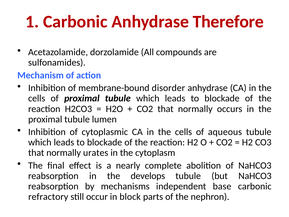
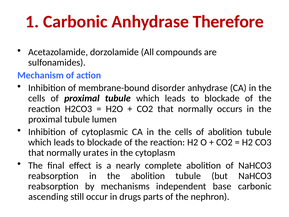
of aqueous: aqueous -> abolition
the develops: develops -> abolition
refractory: refractory -> ascending
block: block -> drugs
